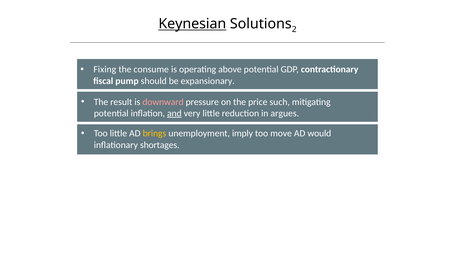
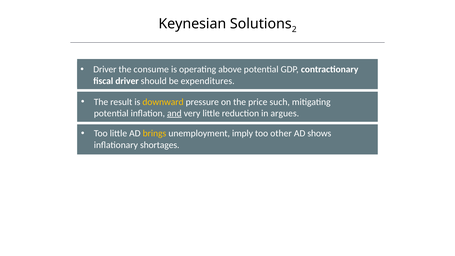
Keynesian underline: present -> none
Fixing at (105, 69): Fixing -> Driver
fiscal pump: pump -> driver
expansionary: expansionary -> expenditures
downward colour: pink -> yellow
move: move -> other
would: would -> shows
